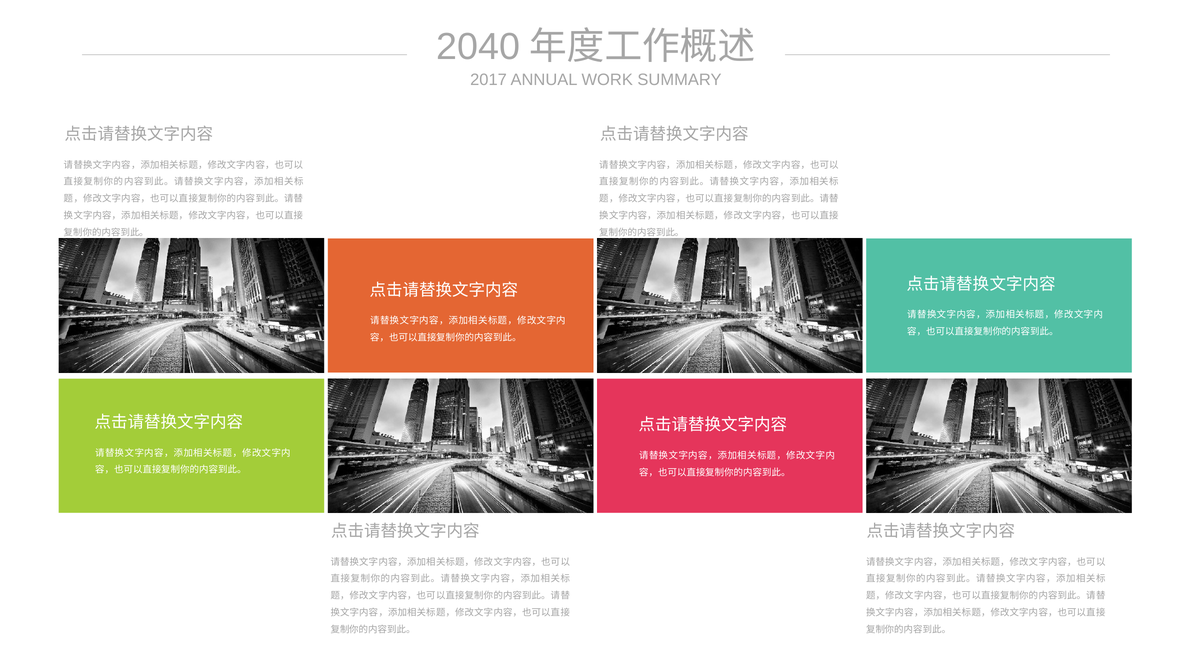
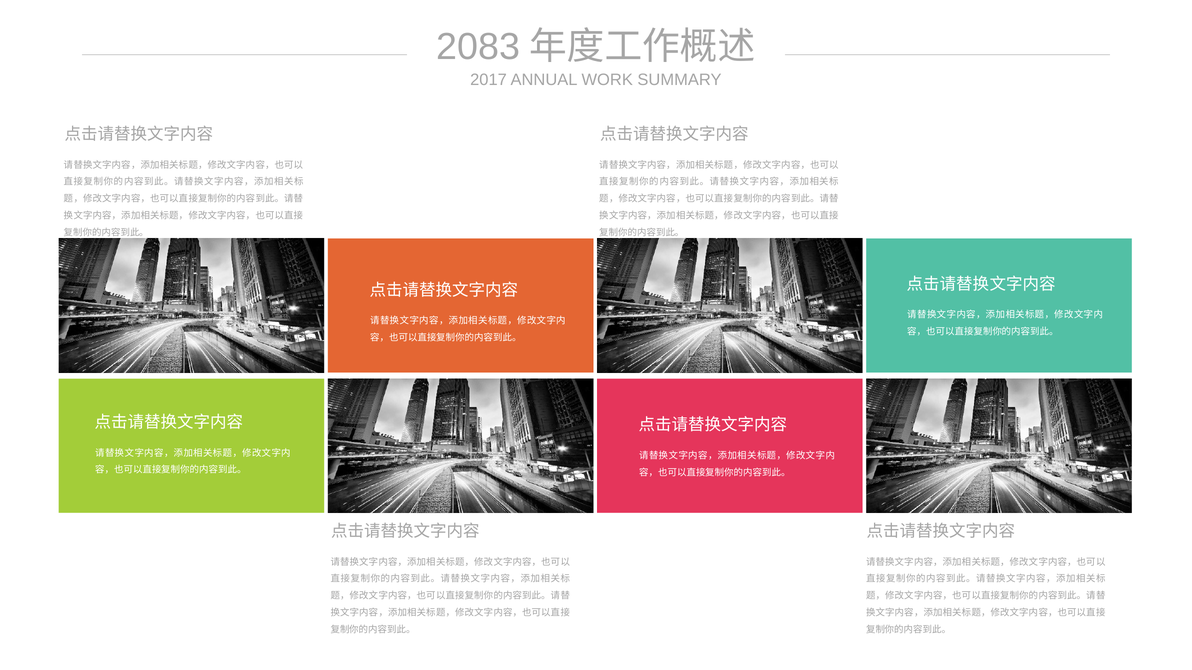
2040: 2040 -> 2083
